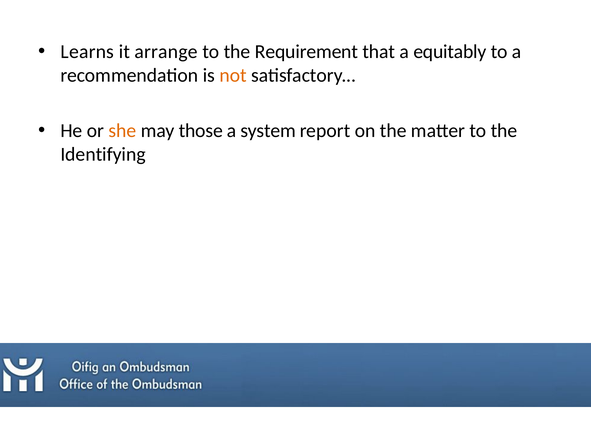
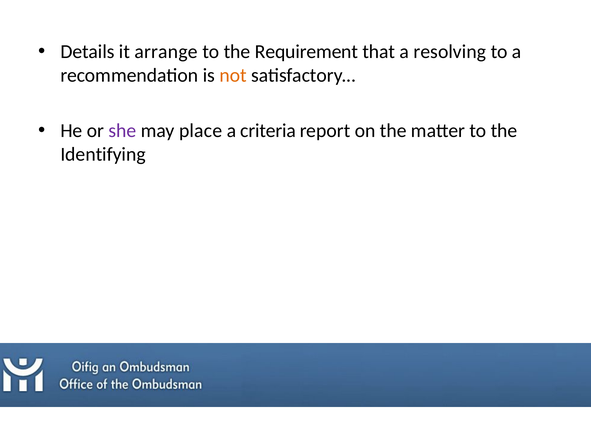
Learns: Learns -> Details
equitably: equitably -> resolving
she colour: orange -> purple
those: those -> place
system: system -> criteria
